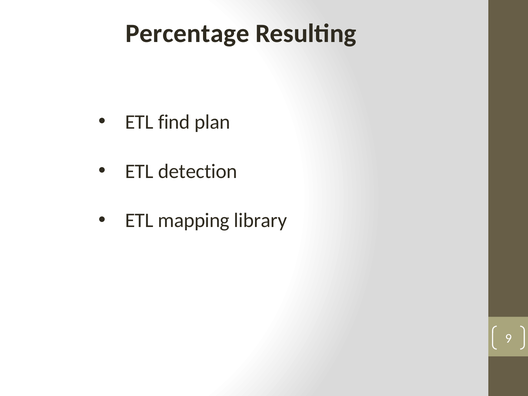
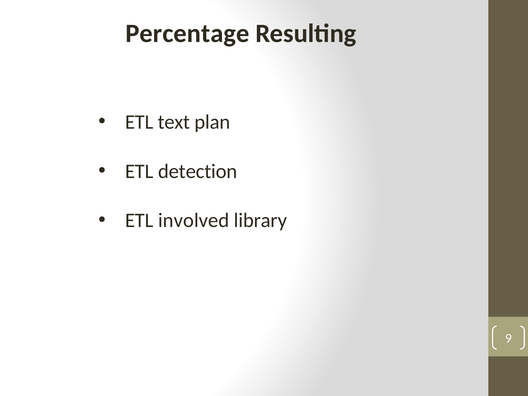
find: find -> text
mapping: mapping -> involved
